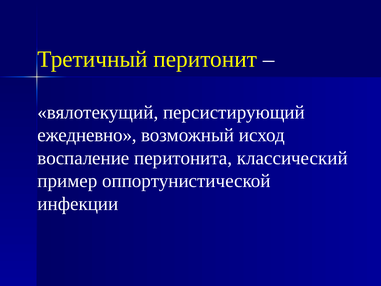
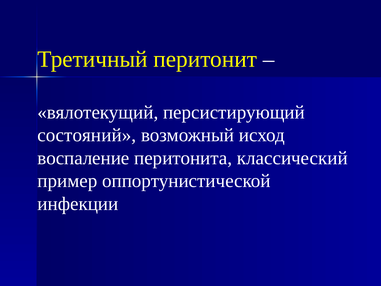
ежедневно: ежедневно -> состояний
